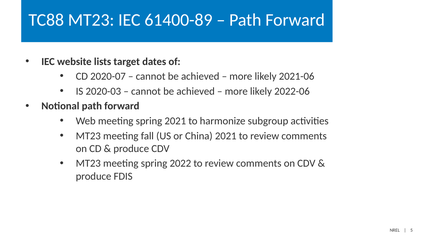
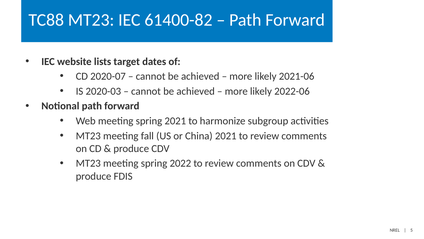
61400-89: 61400-89 -> 61400-82
